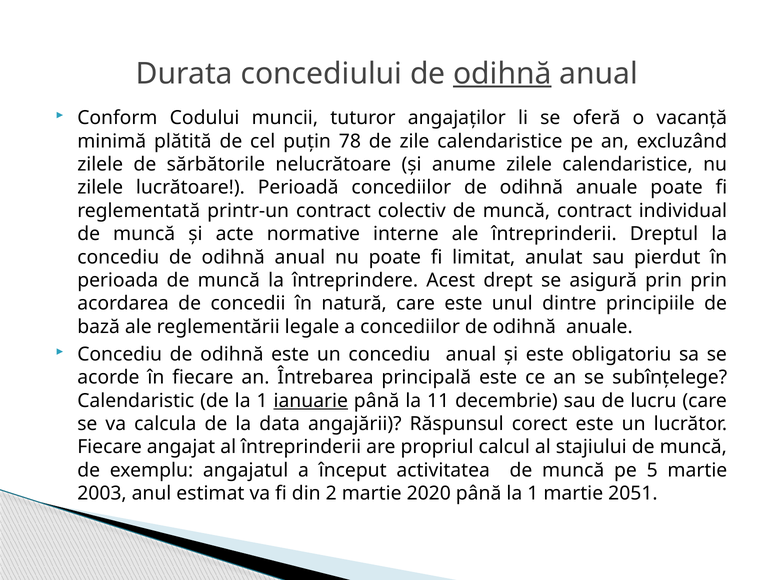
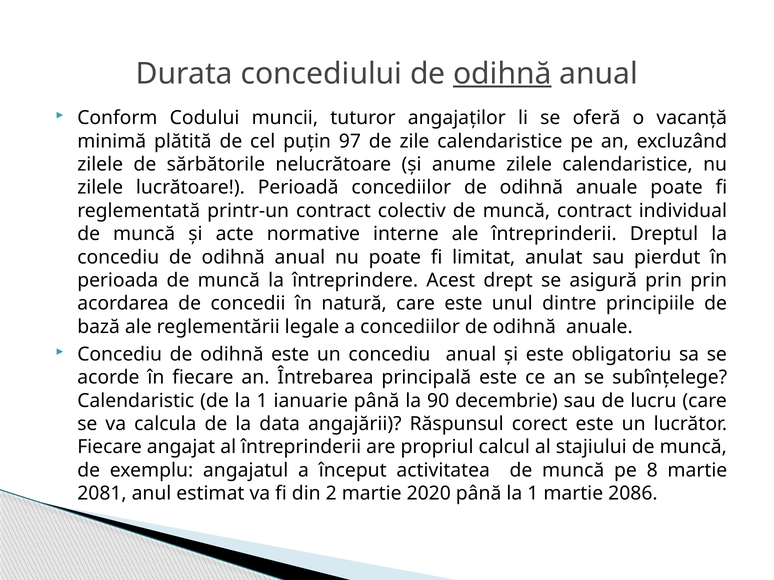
78: 78 -> 97
ianuarie underline: present -> none
11: 11 -> 90
5: 5 -> 8
2003: 2003 -> 2081
2051: 2051 -> 2086
